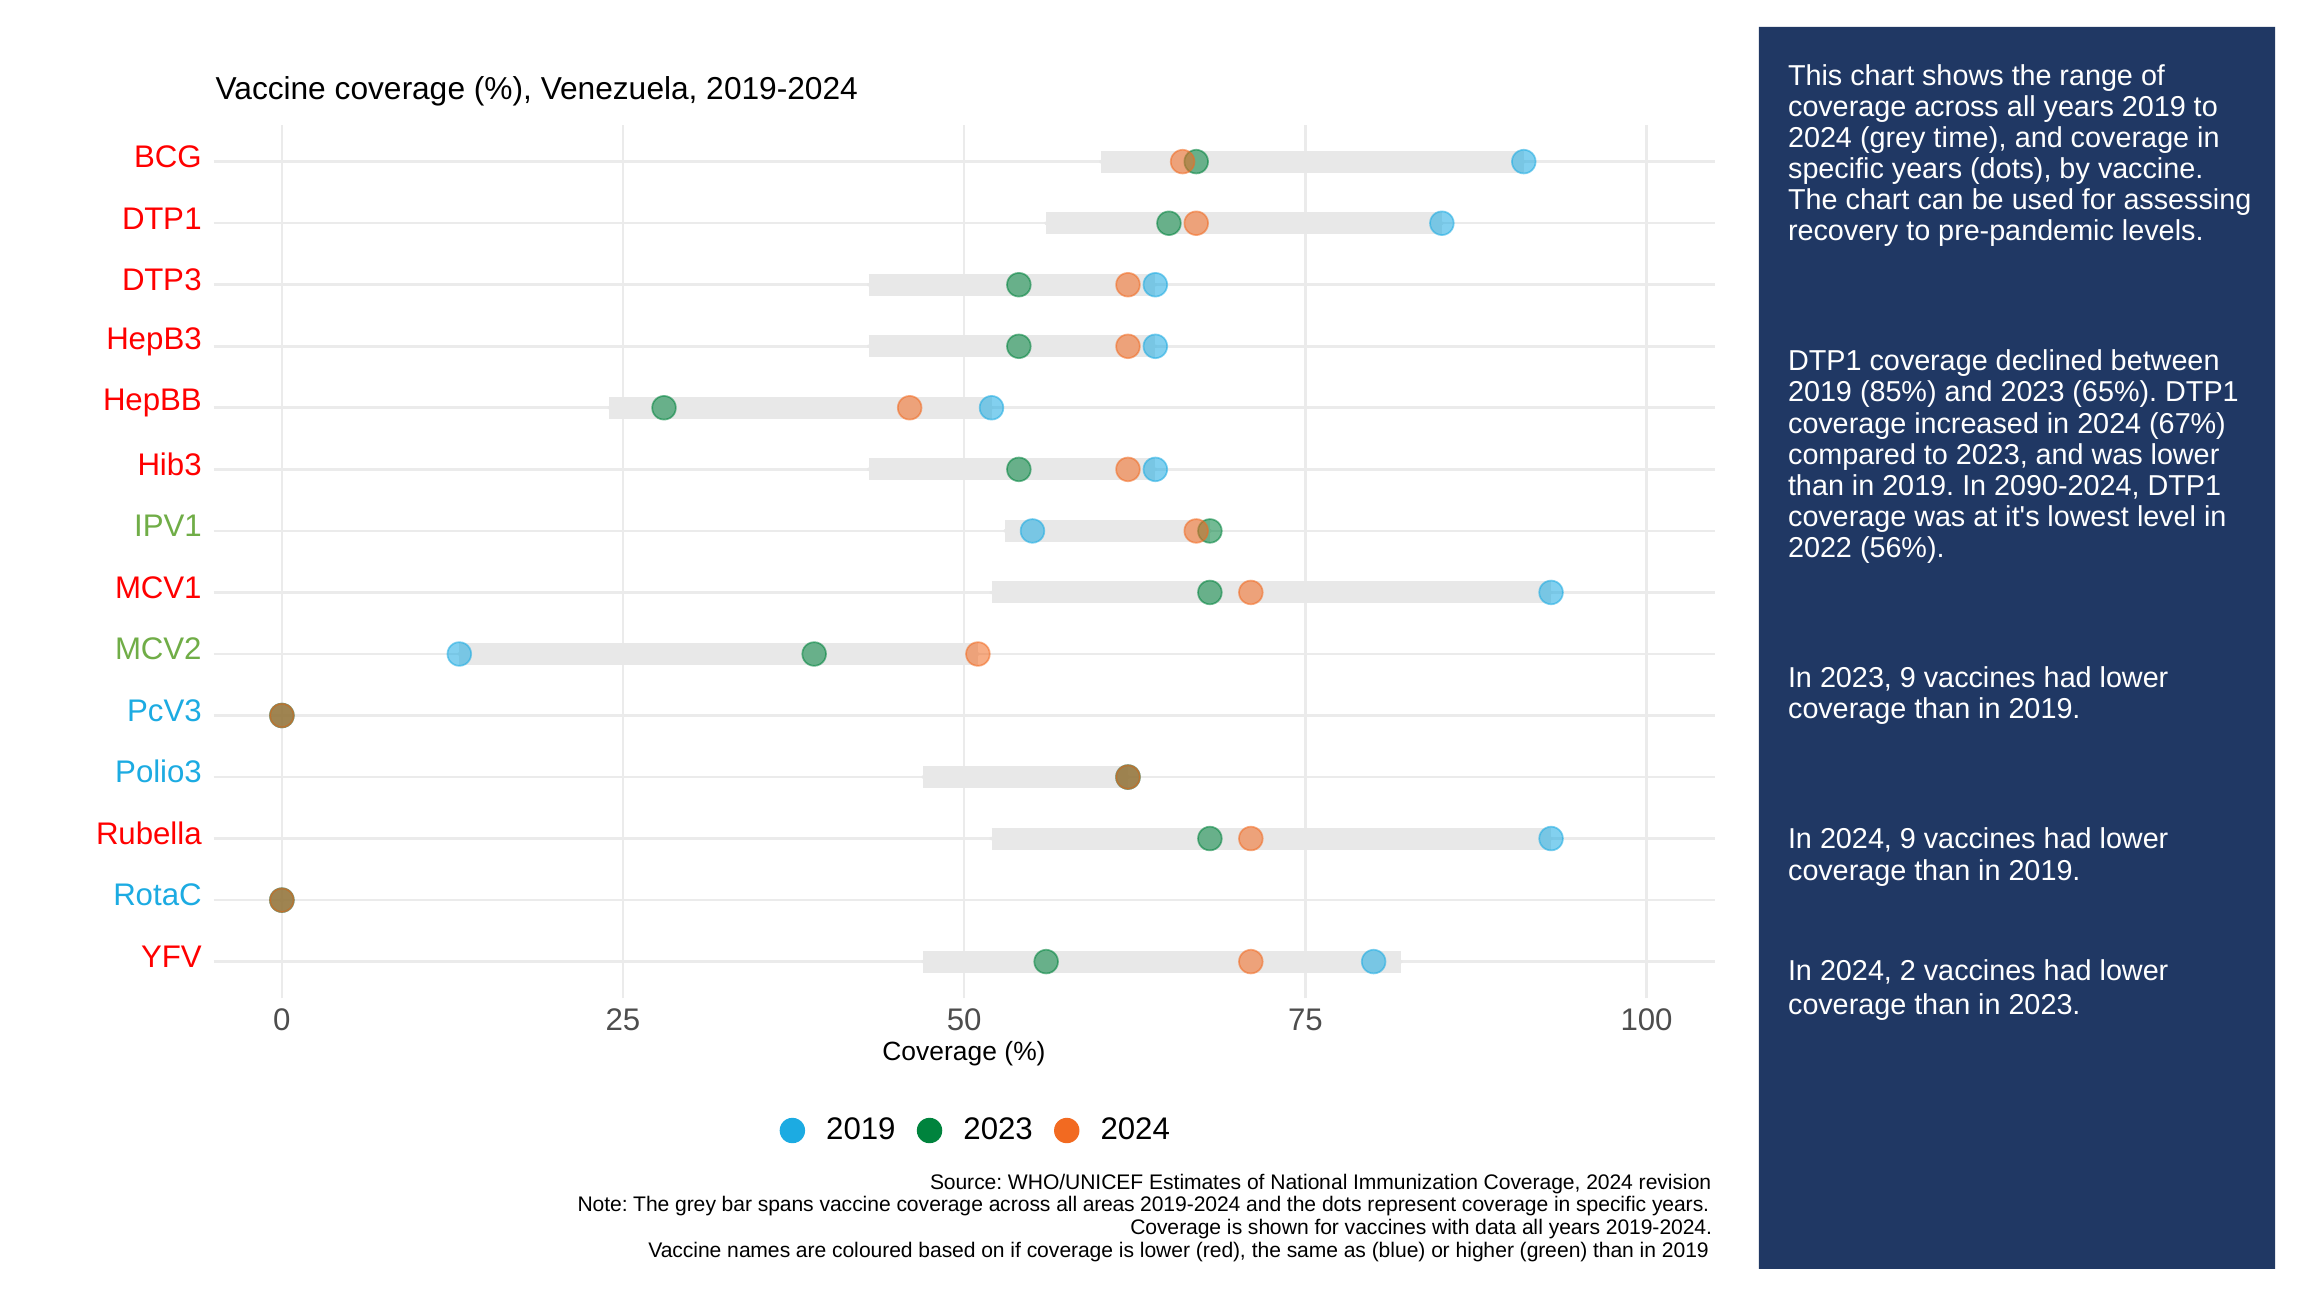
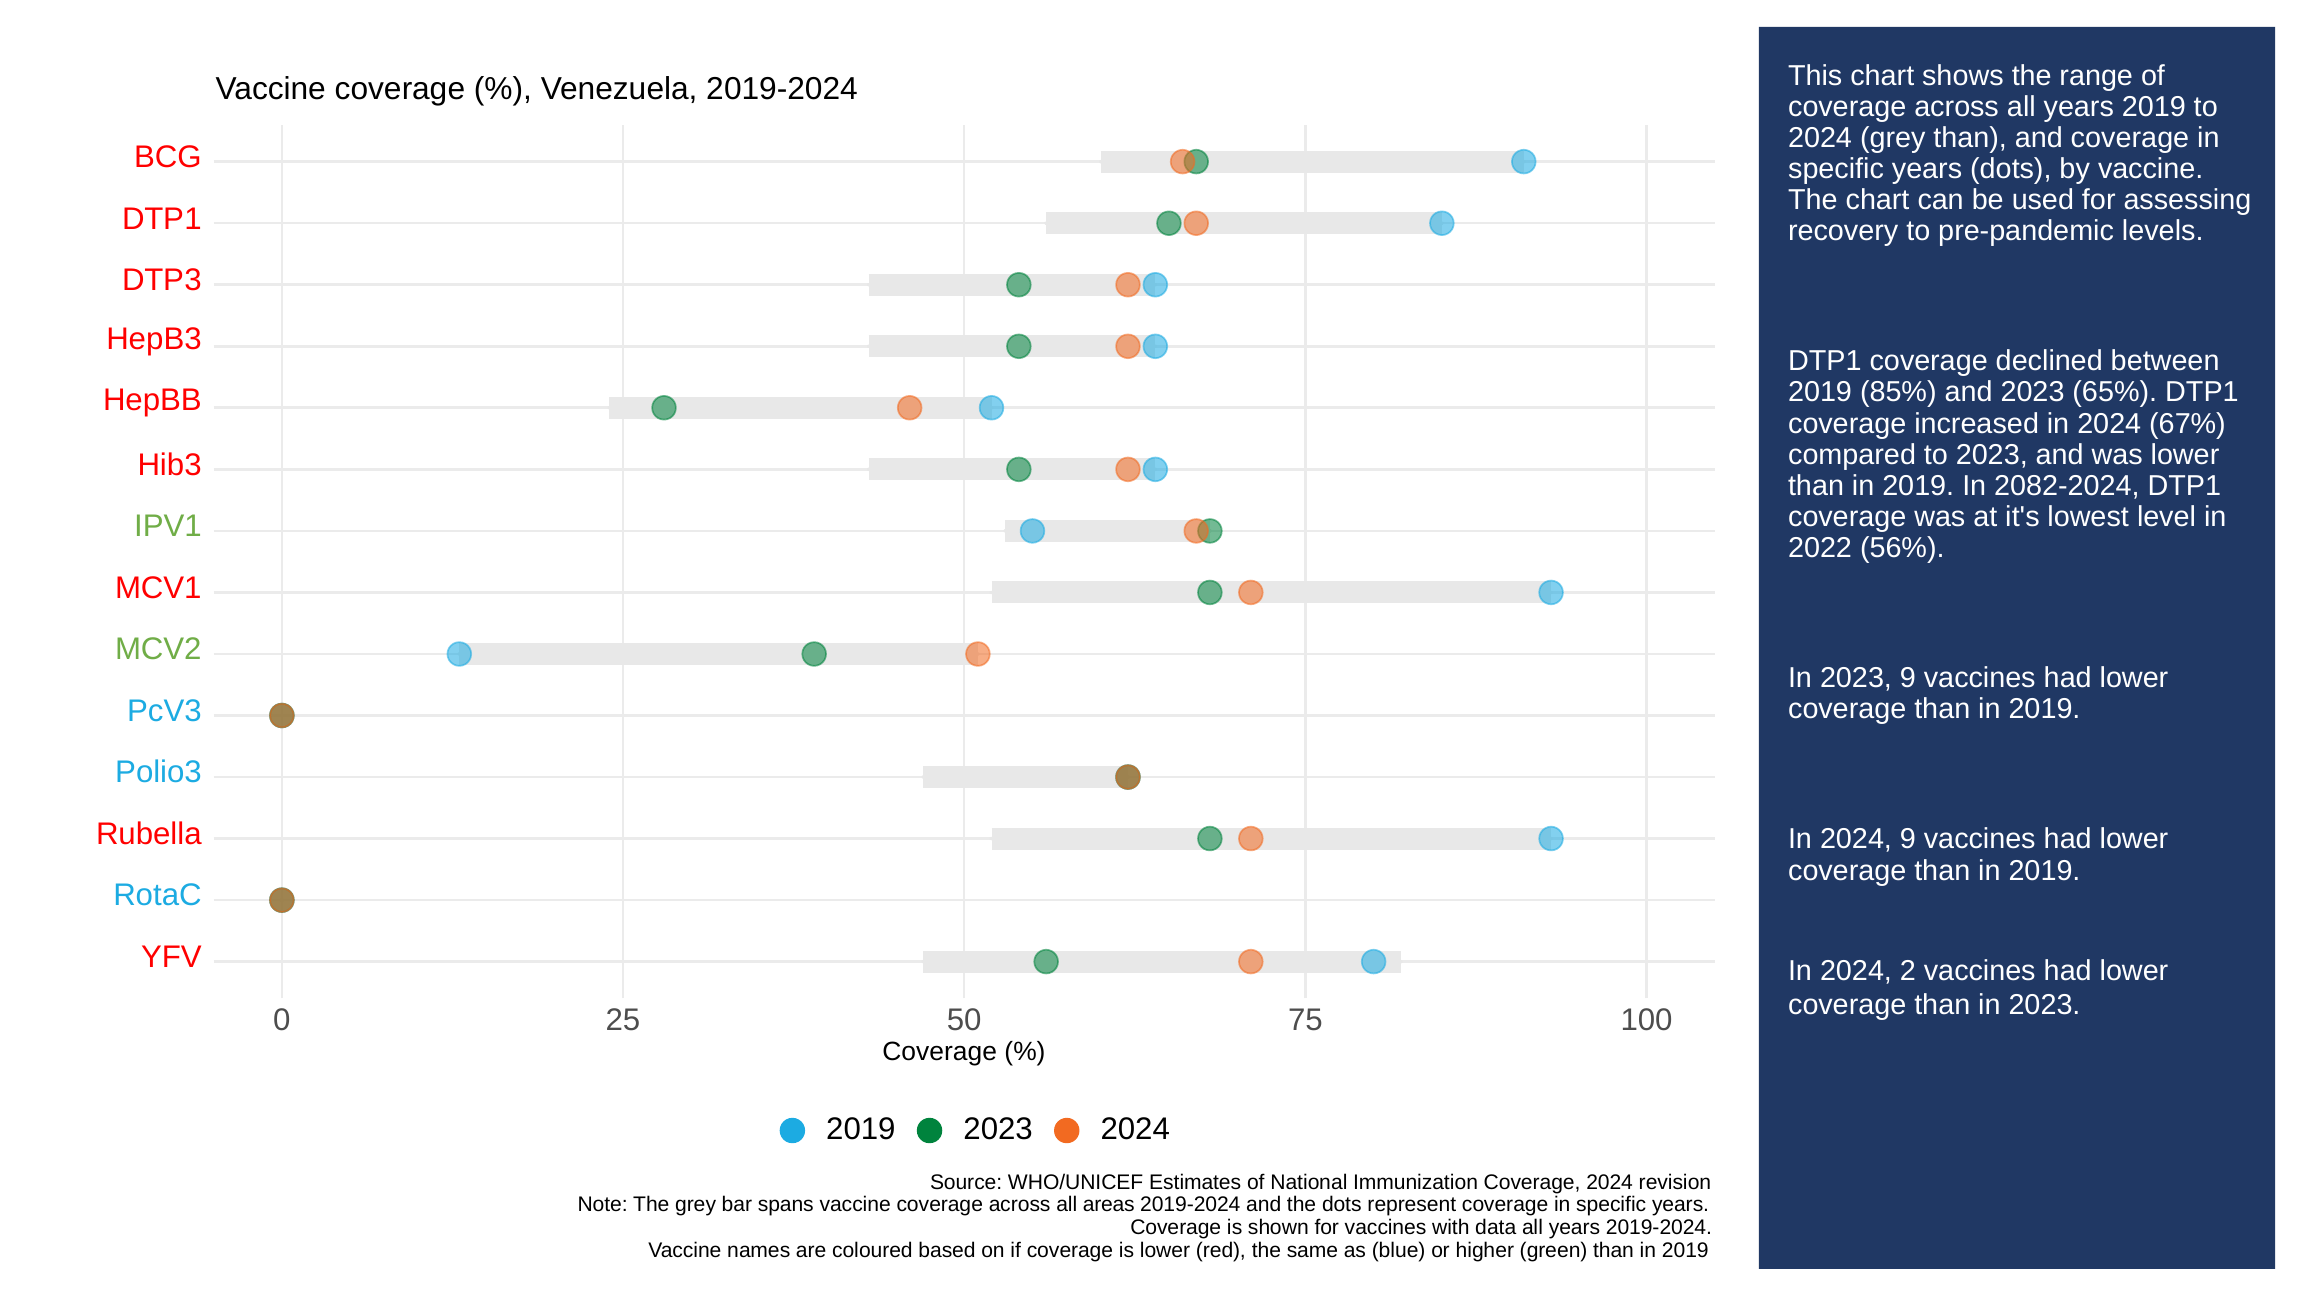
grey time: time -> than
2090-2024: 2090-2024 -> 2082-2024
